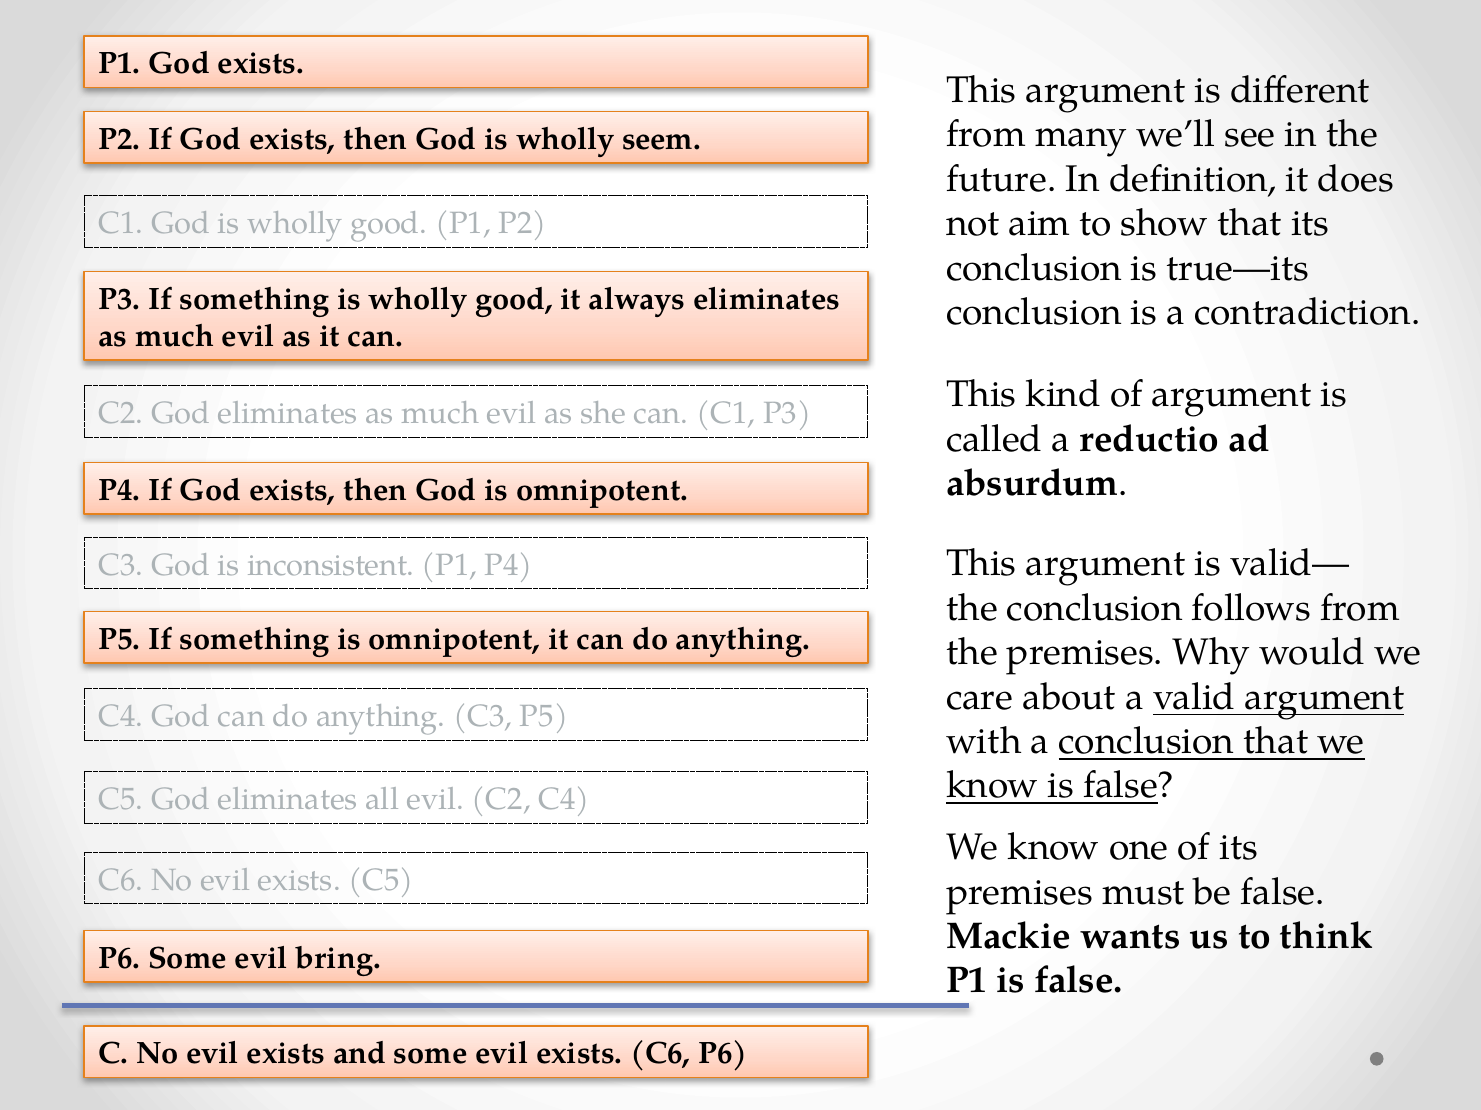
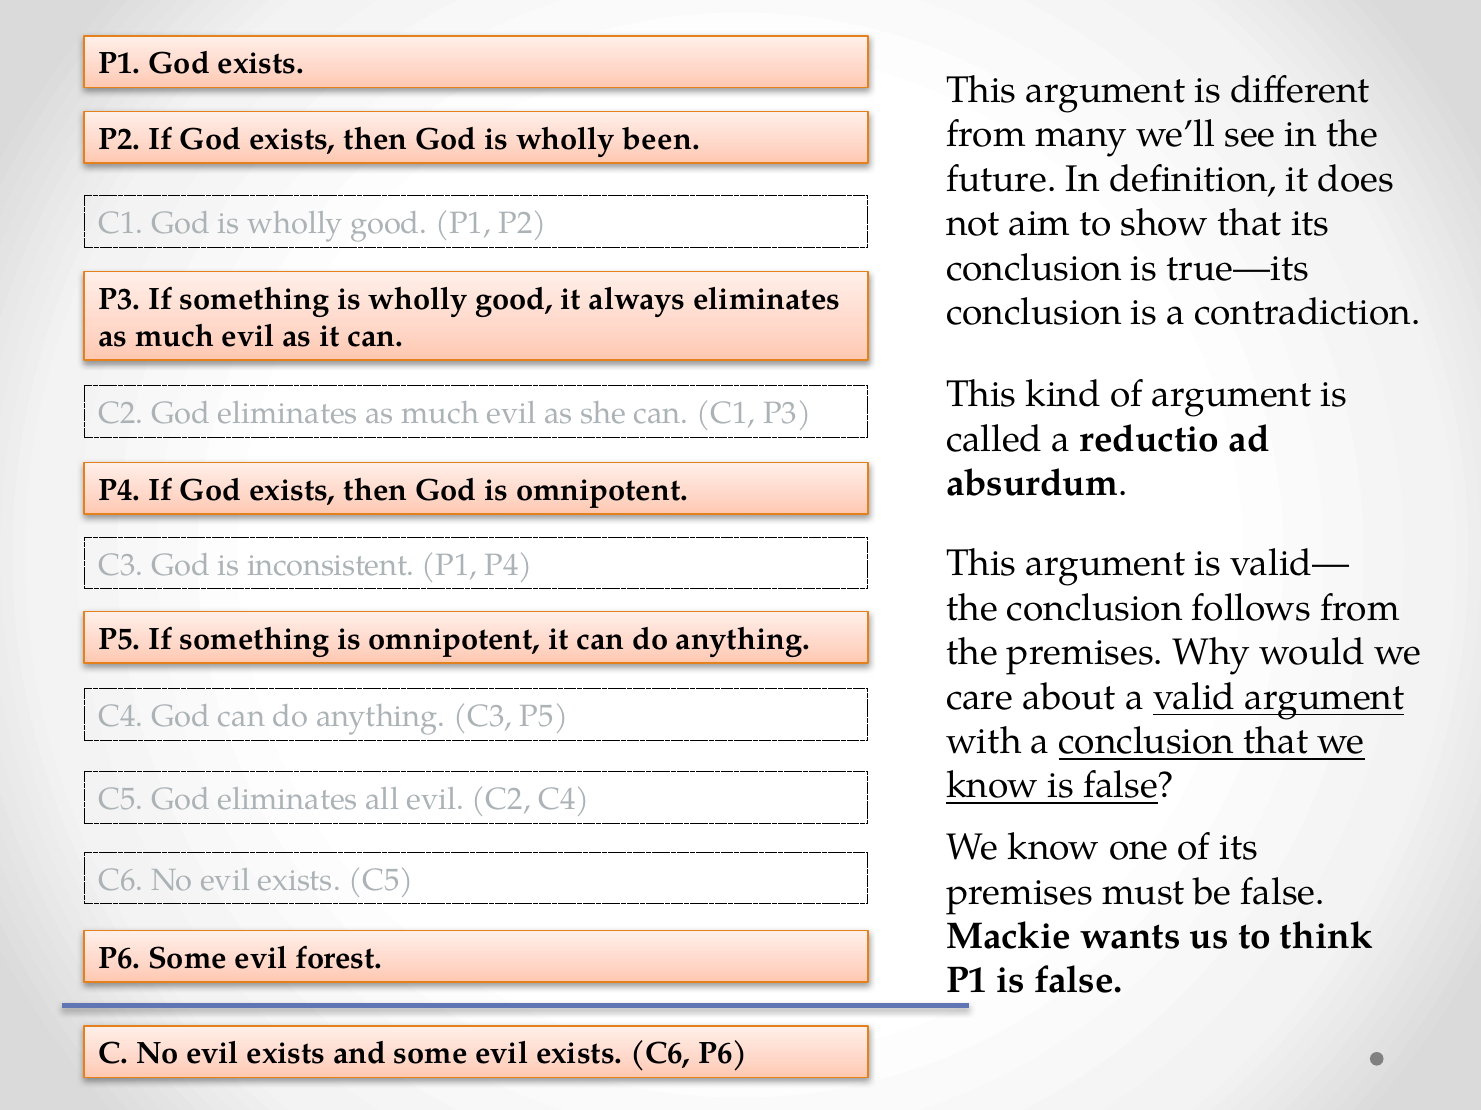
seem: seem -> been
bring: bring -> forest
